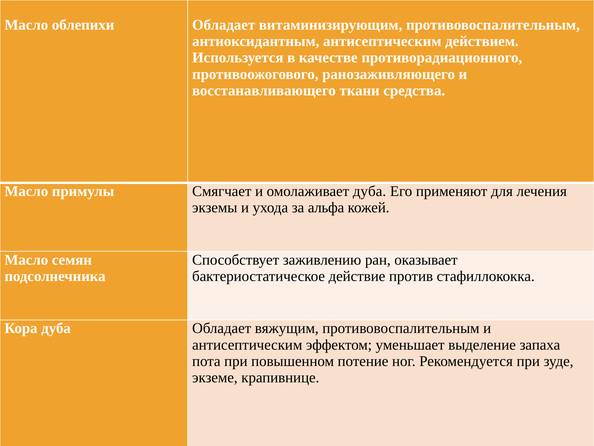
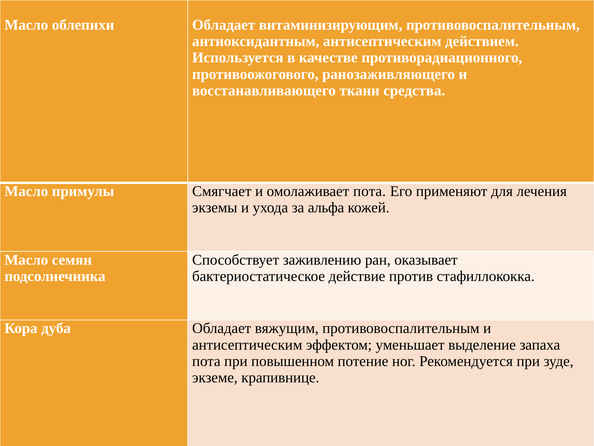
омолаживает дуба: дуба -> пота
